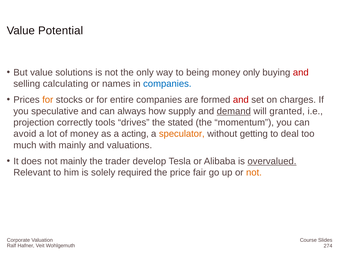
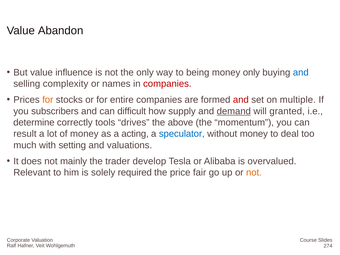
Potential: Potential -> Abandon
solutions: solutions -> influence
and at (301, 72) colour: red -> blue
calculating: calculating -> complexity
companies at (167, 84) colour: blue -> red
charges: charges -> multiple
speculative: speculative -> subscribers
always: always -> difficult
projection: projection -> determine
stated: stated -> above
avoid: avoid -> result
speculator colour: orange -> blue
without getting: getting -> money
with mainly: mainly -> setting
overvalued underline: present -> none
